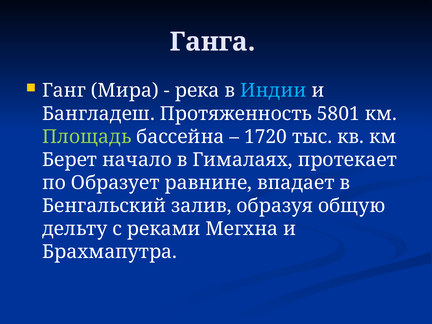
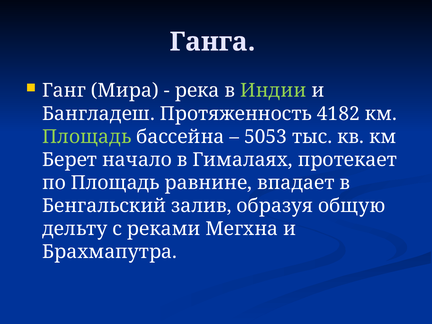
Индии colour: light blue -> light green
5801: 5801 -> 4182
1720: 1720 -> 5053
по Образует: Образует -> Площадь
